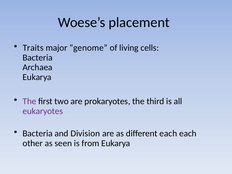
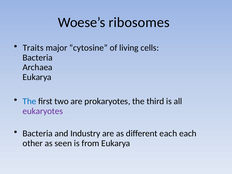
placement: placement -> ribosomes
genome: genome -> cytosine
The at (29, 101) colour: purple -> blue
Division: Division -> Industry
